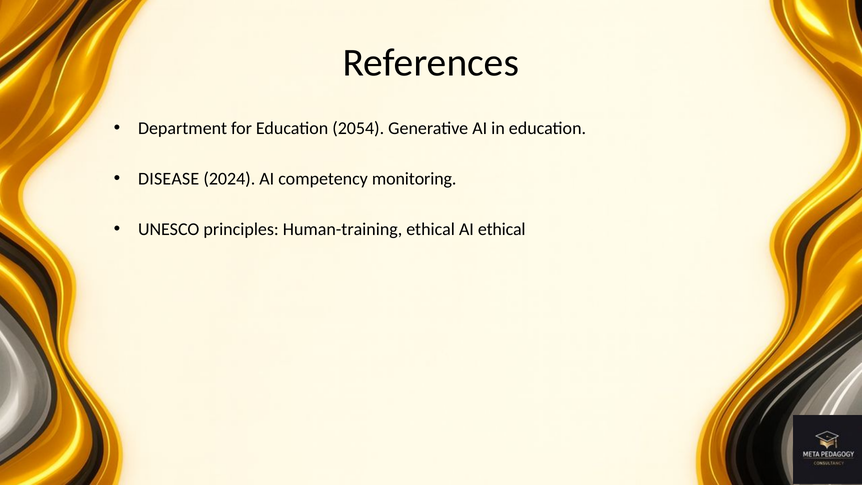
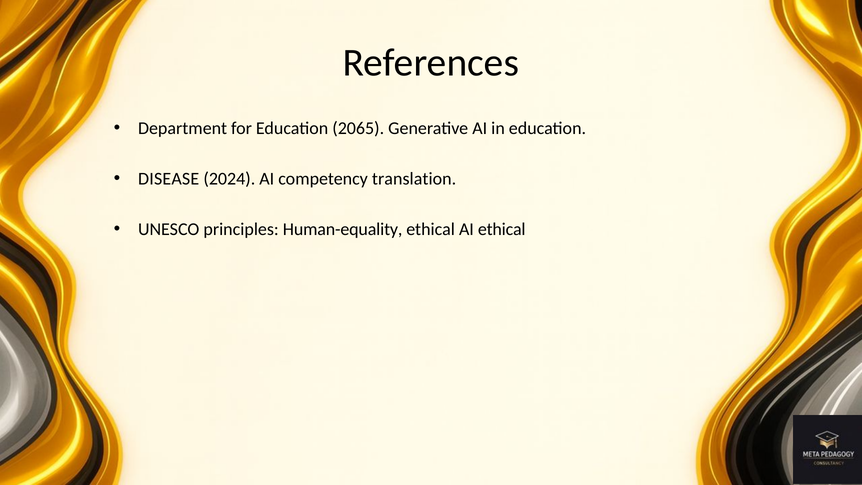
2054: 2054 -> 2065
monitoring: monitoring -> translation
Human-training: Human-training -> Human-equality
